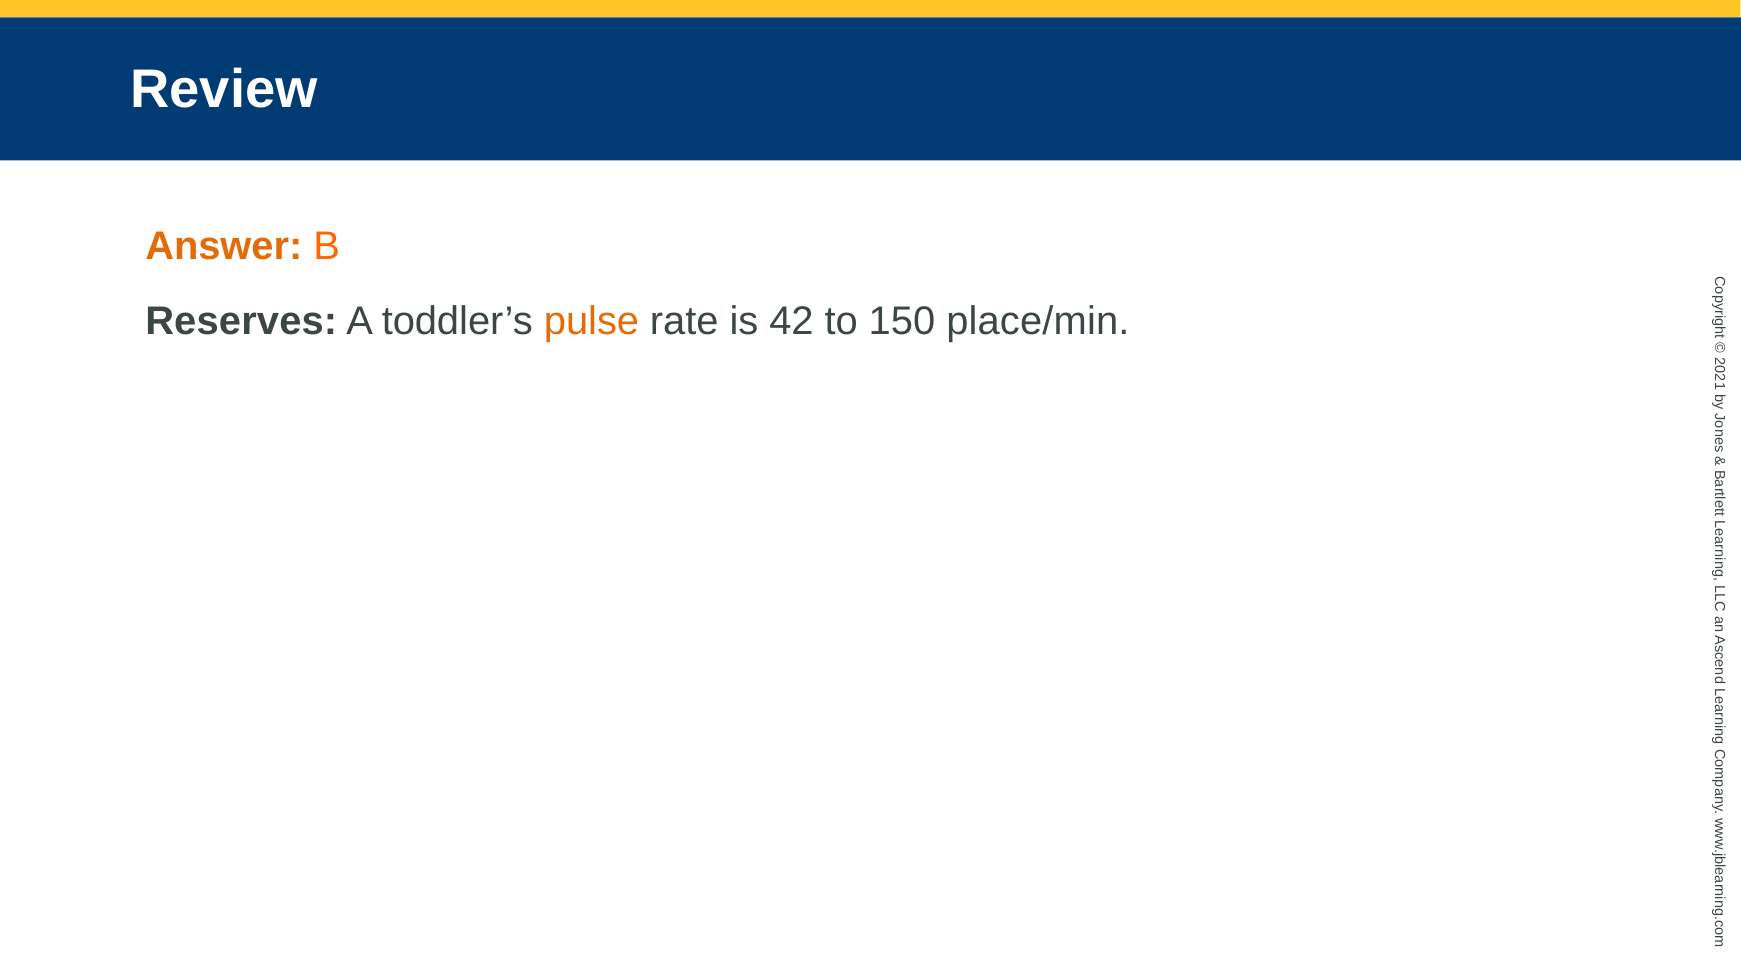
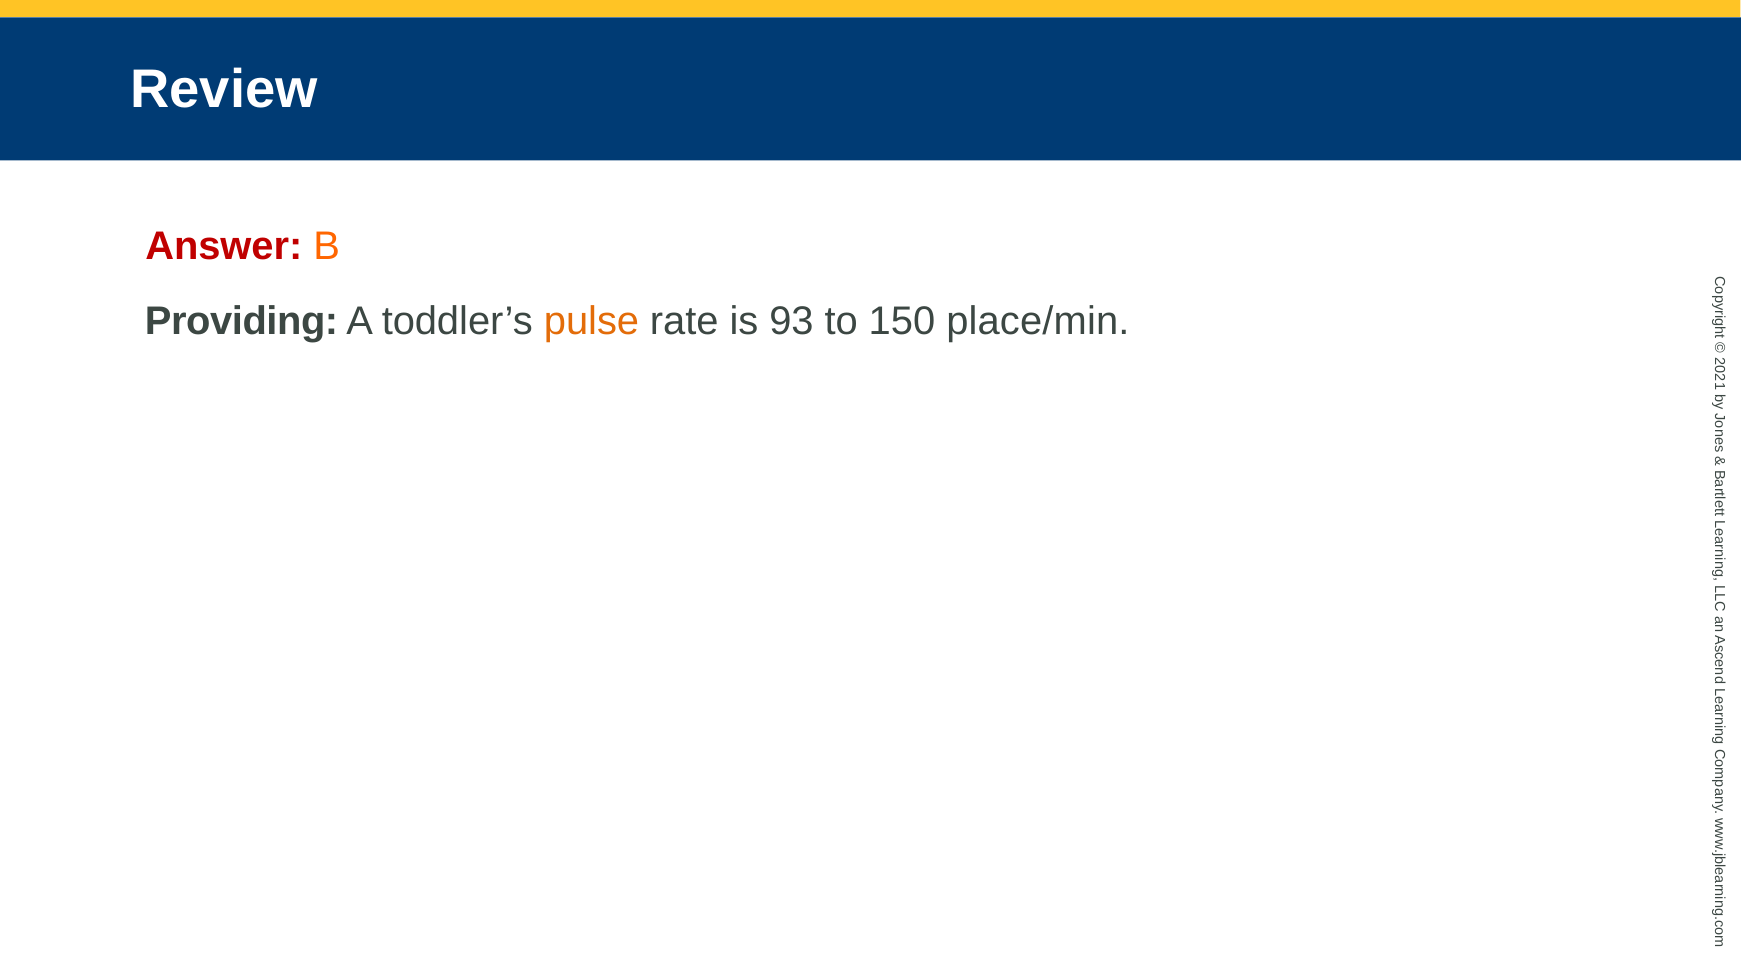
Answer colour: orange -> red
Reserves: Reserves -> Providing
42: 42 -> 93
